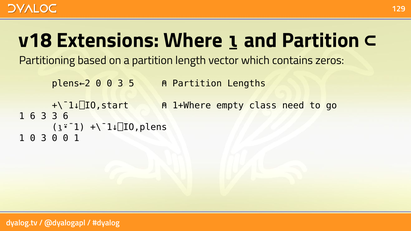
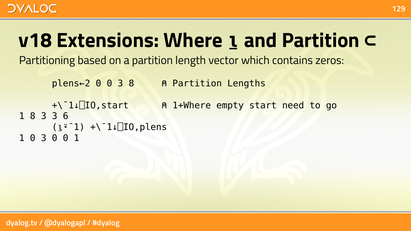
3 5: 5 -> 8
class: class -> start
1 6: 6 -> 8
